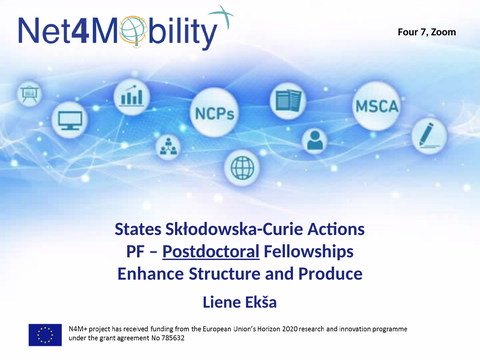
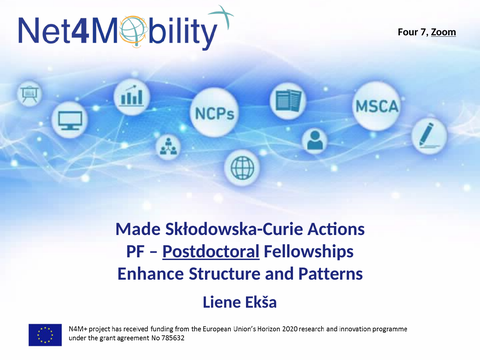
Zoom underline: none -> present
States: States -> Made
Produce: Produce -> Patterns
